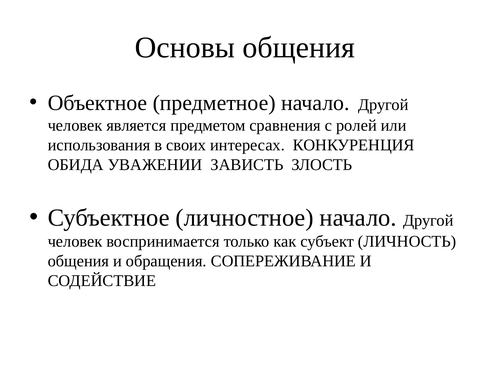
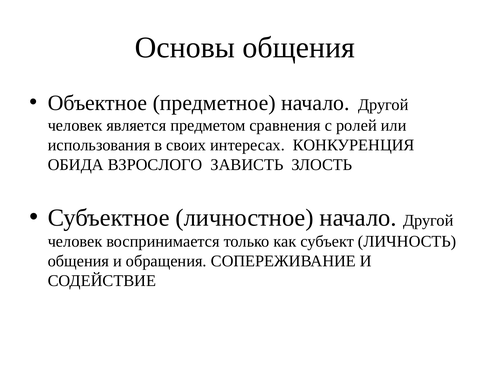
УВАЖЕНИИ: УВАЖЕНИИ -> ВЗРОСЛОГО
